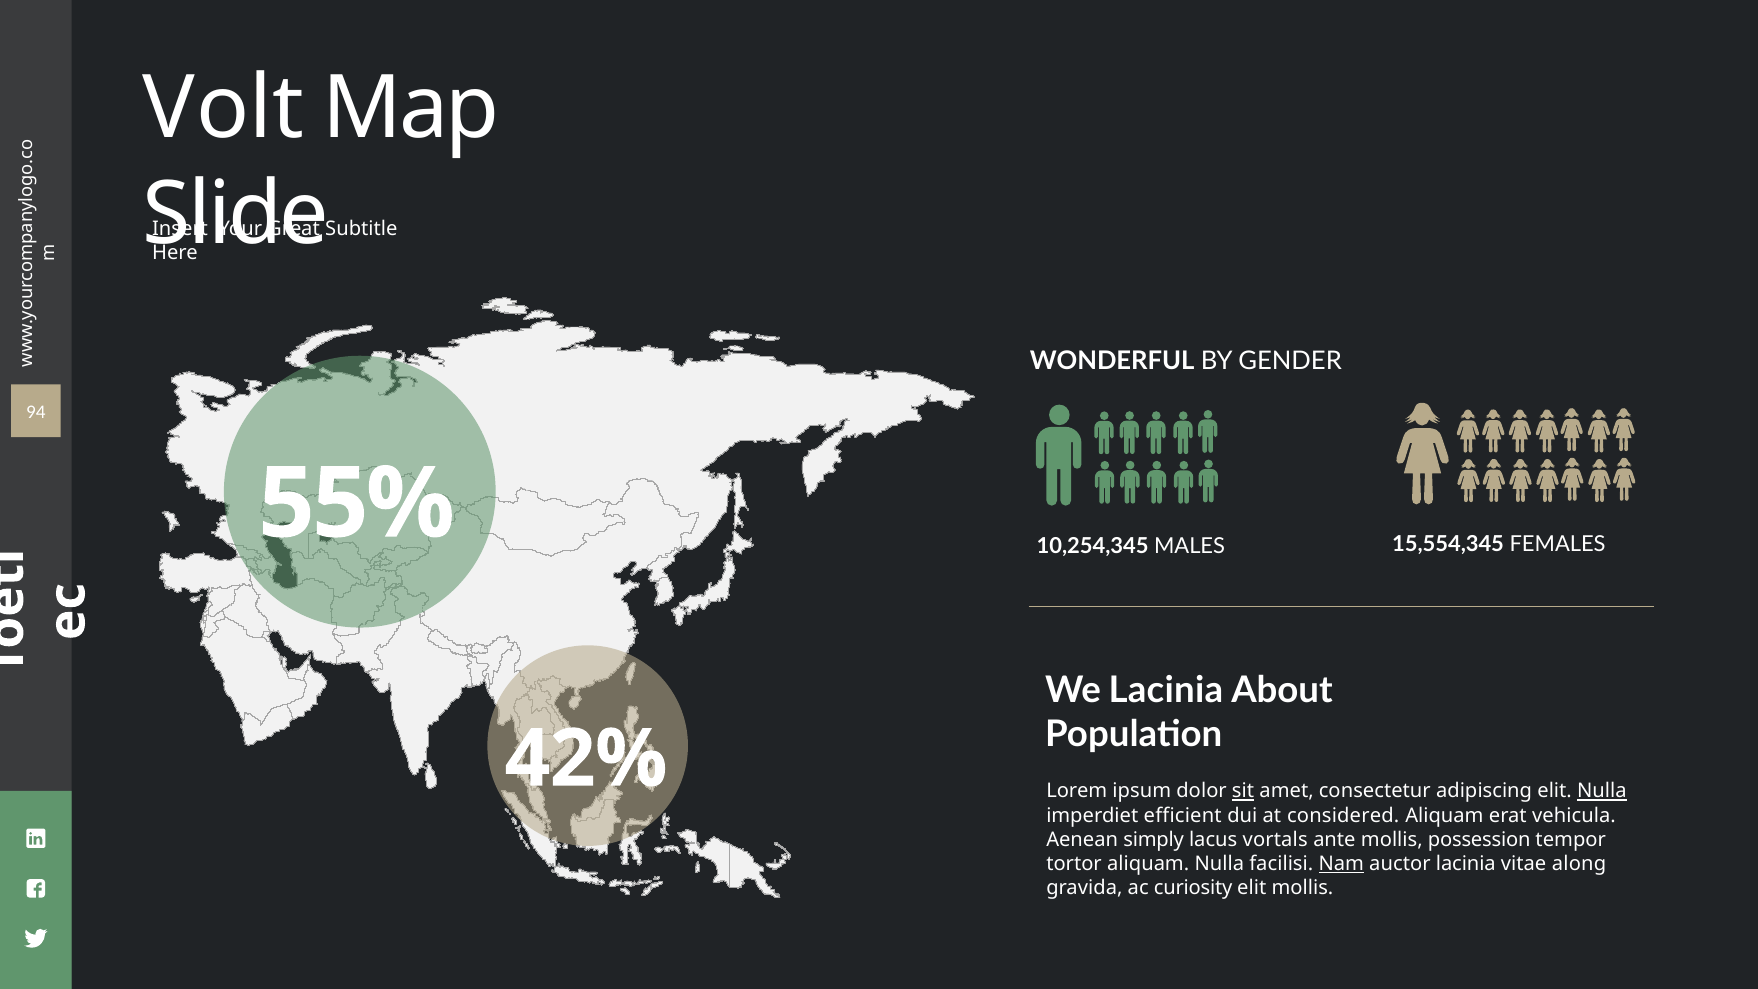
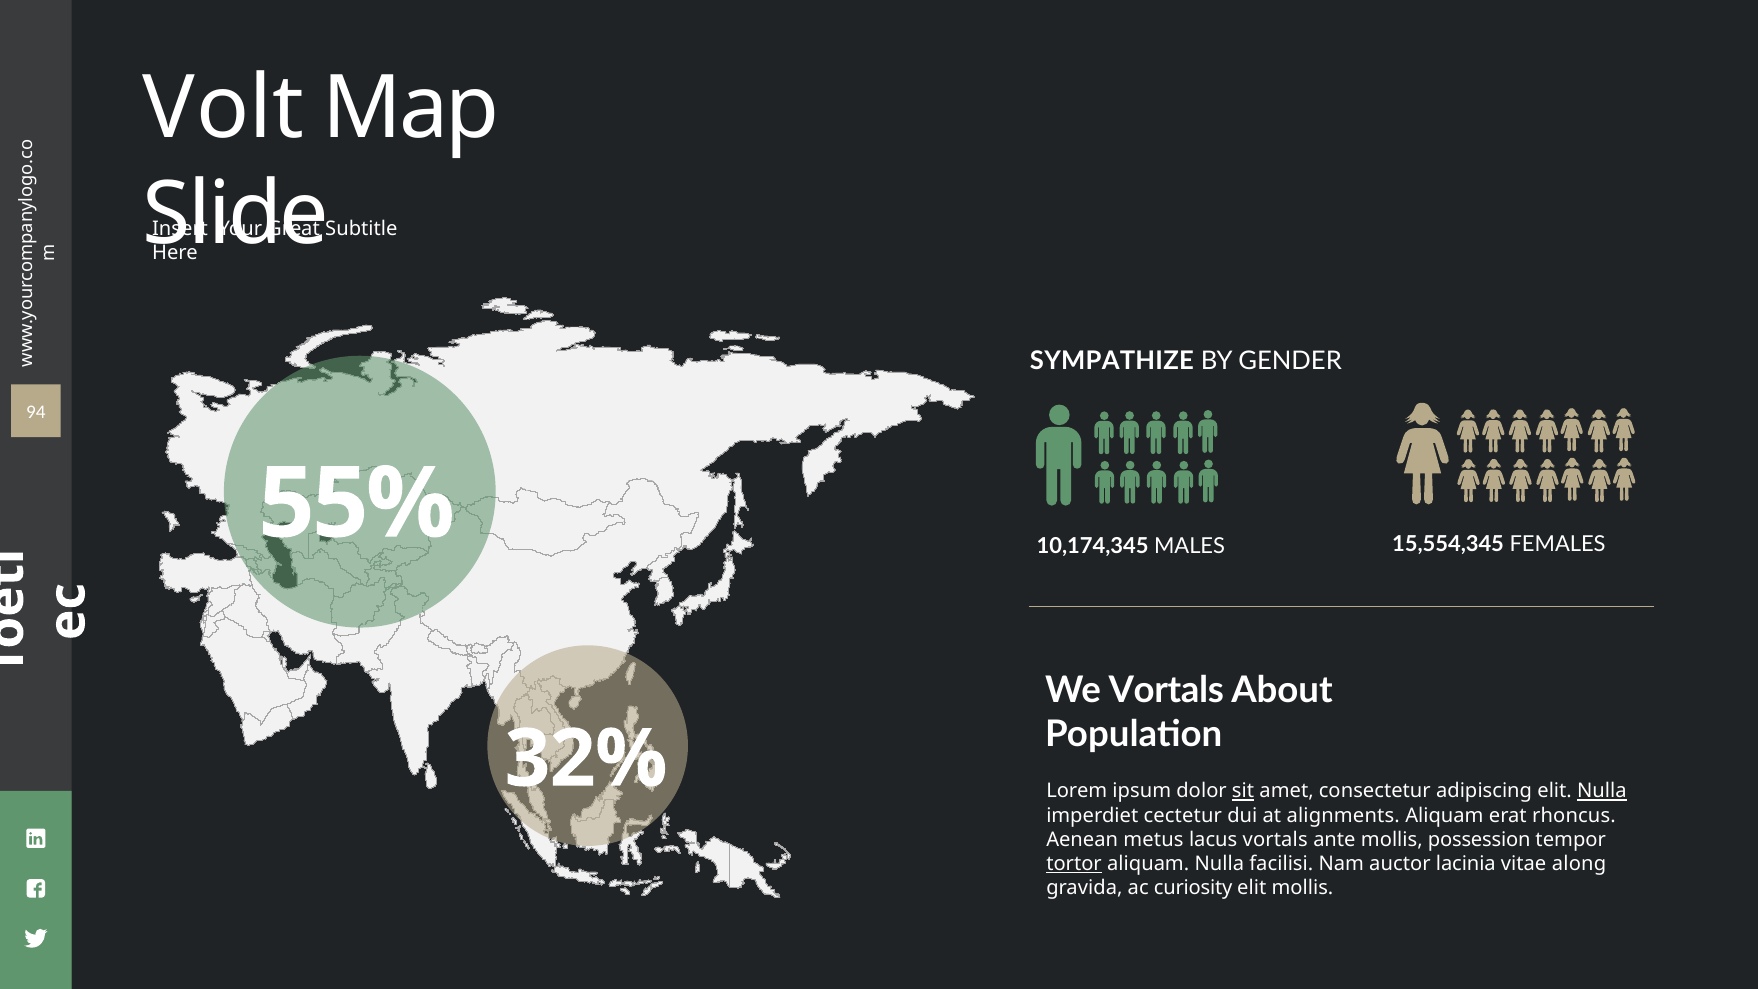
WONDERFUL: WONDERFUL -> SYMPATHIZE
10,254,345: 10,254,345 -> 10,174,345
We Lacinia: Lacinia -> Vortals
42%: 42% -> 32%
efficient: efficient -> cectetur
considered: considered -> alignments
vehicula: vehicula -> rhoncus
simply: simply -> metus
tortor underline: none -> present
Nam underline: present -> none
